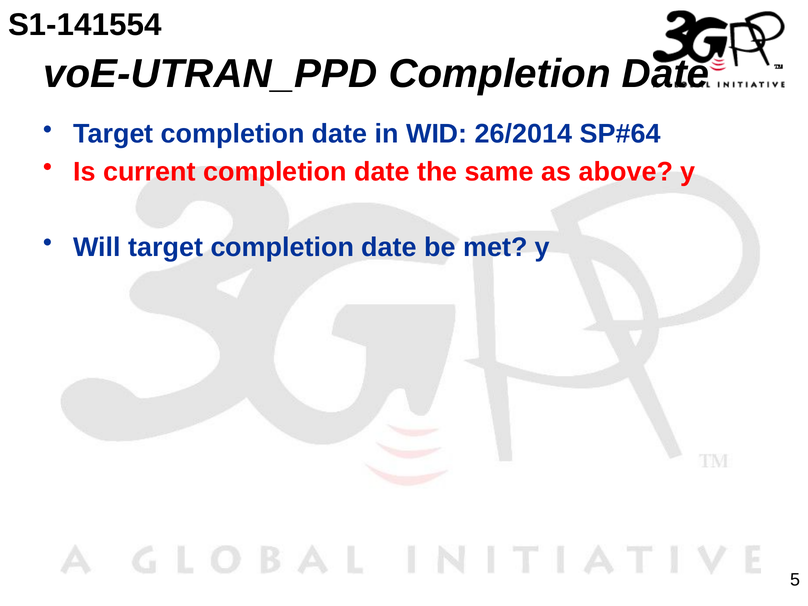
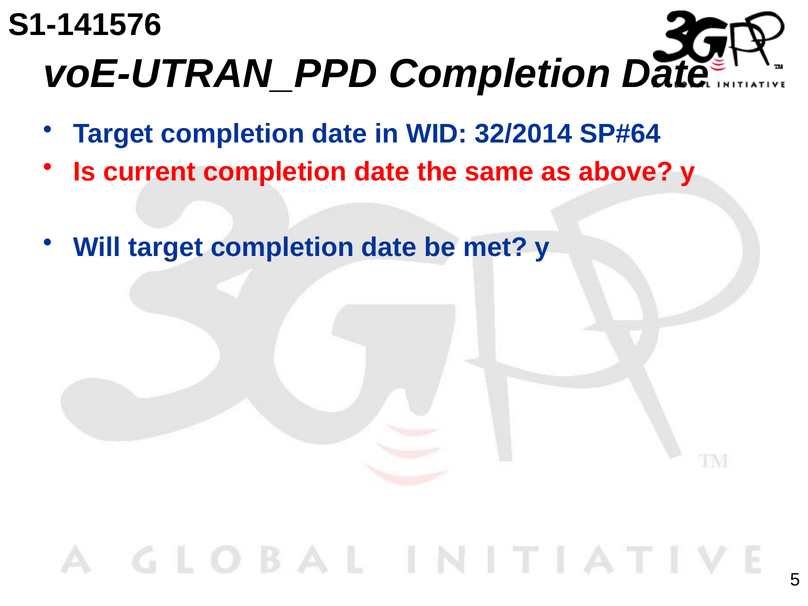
S1-141554: S1-141554 -> S1-141576
26/2014: 26/2014 -> 32/2014
